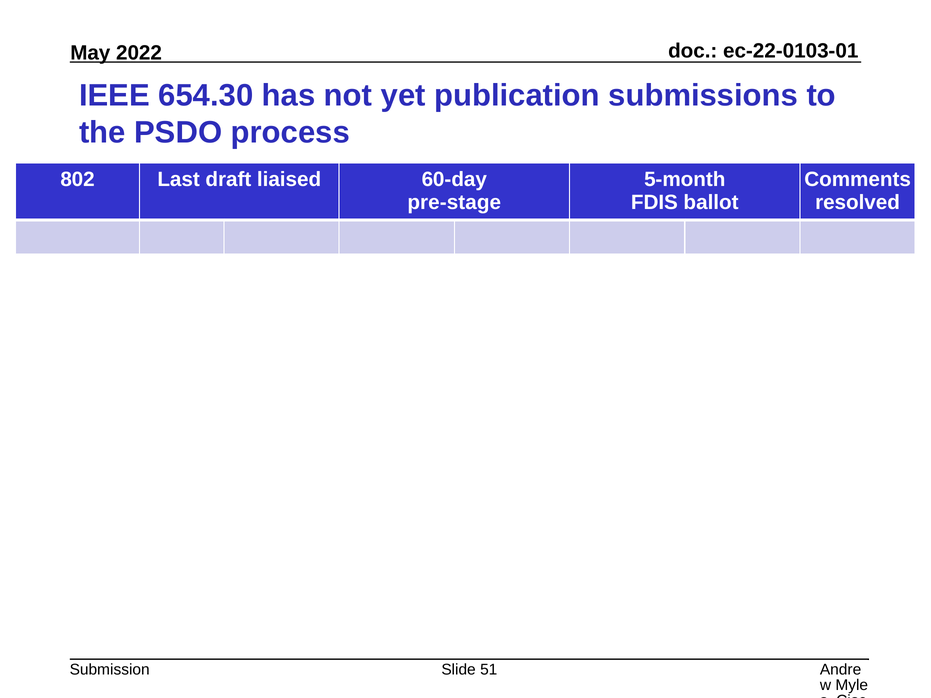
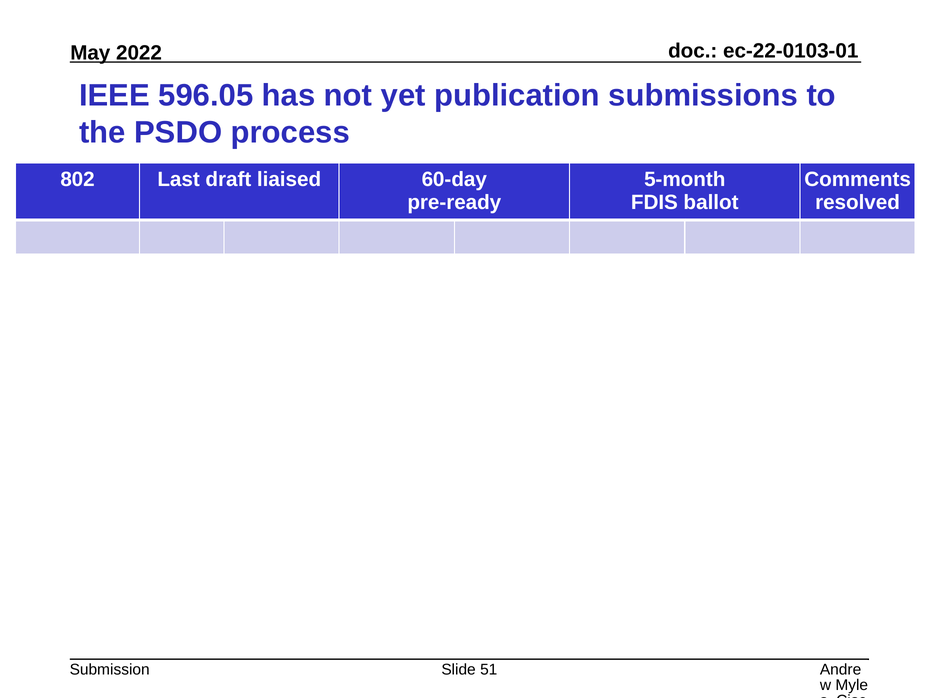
654.30: 654.30 -> 596.05
pre-stage: pre-stage -> pre-ready
